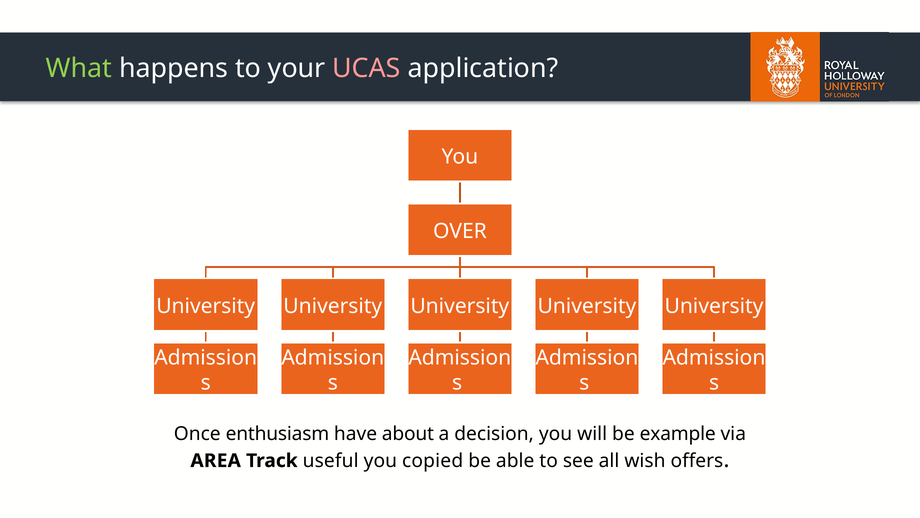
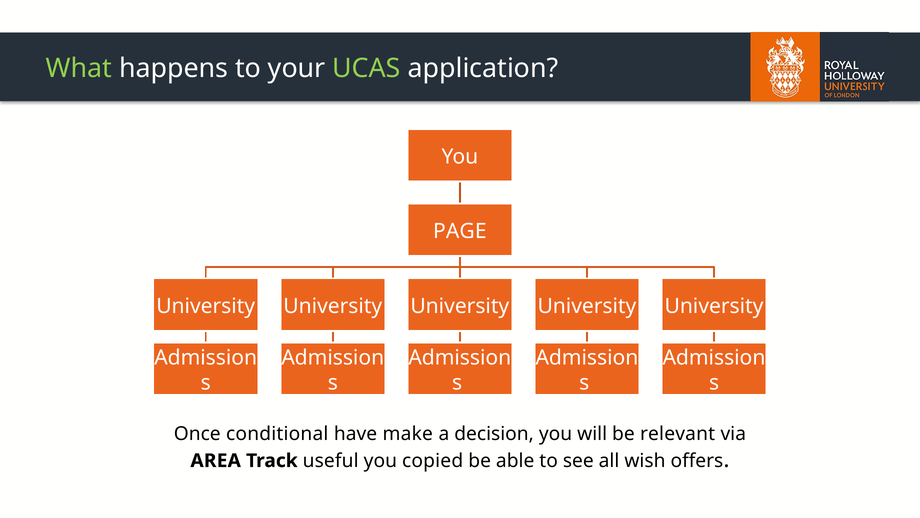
UCAS colour: pink -> light green
OVER: OVER -> PAGE
enthusiasm: enthusiasm -> conditional
about: about -> make
example: example -> relevant
